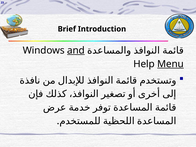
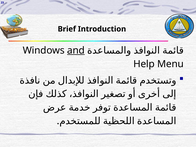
Menu underline: present -> none
